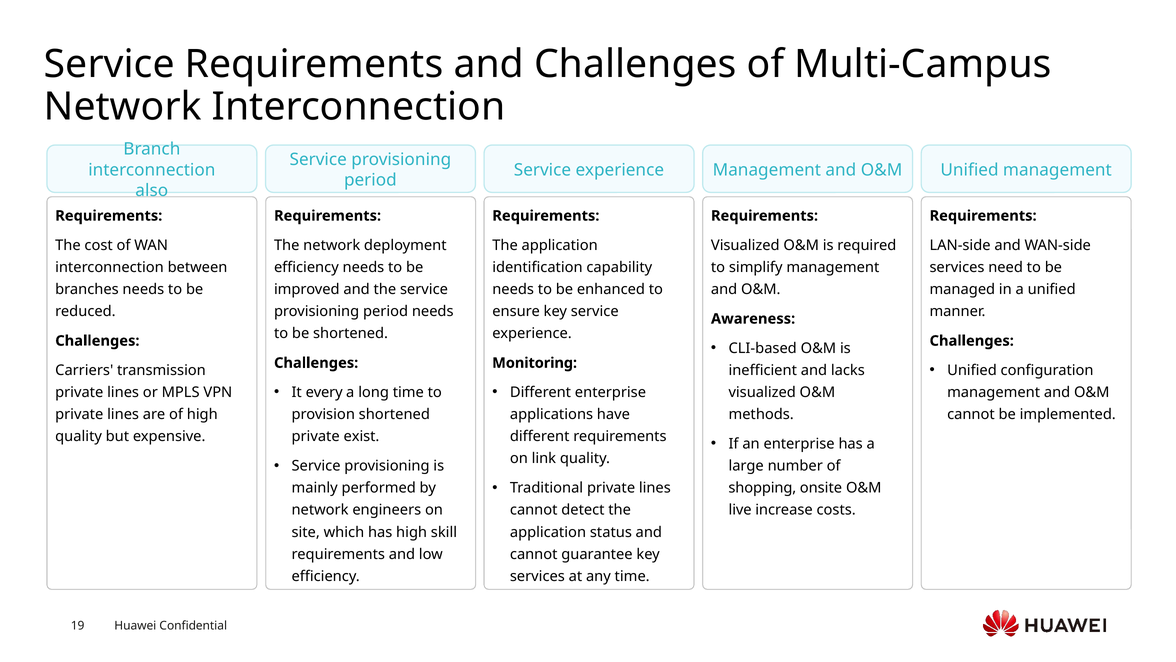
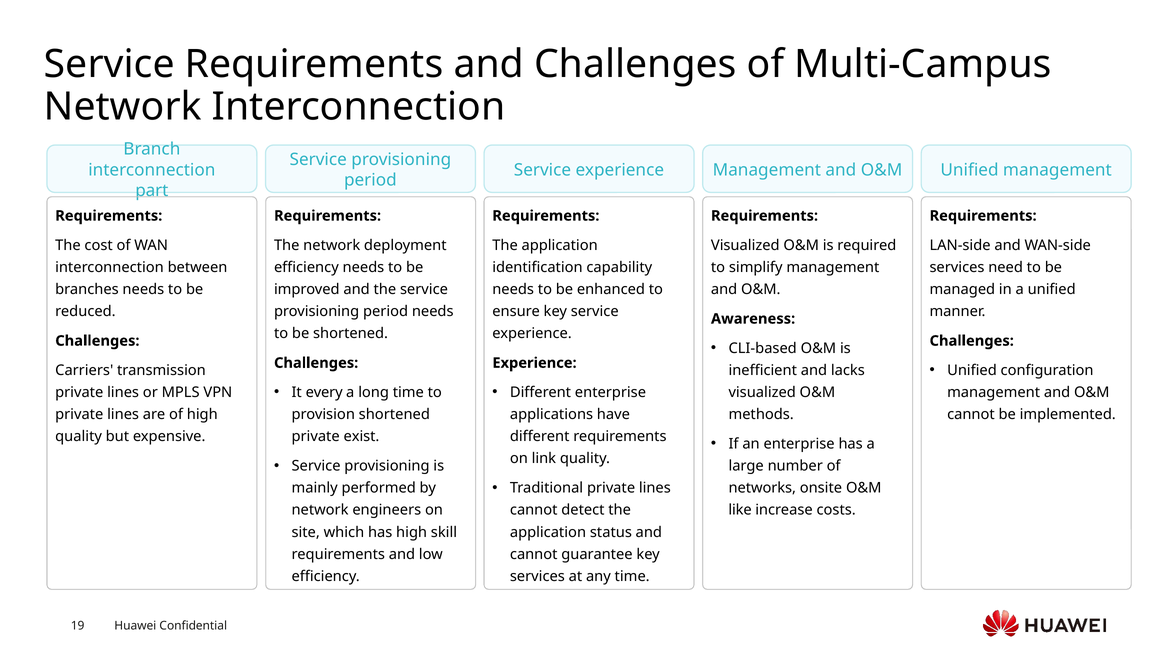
also: also -> part
Monitoring at (535, 363): Monitoring -> Experience
shopping: shopping -> networks
live: live -> like
